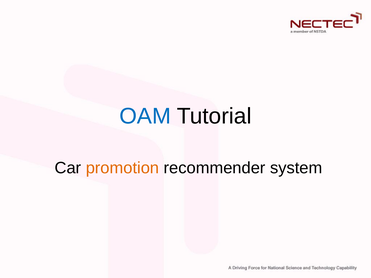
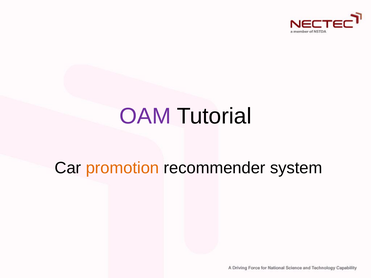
OAM colour: blue -> purple
